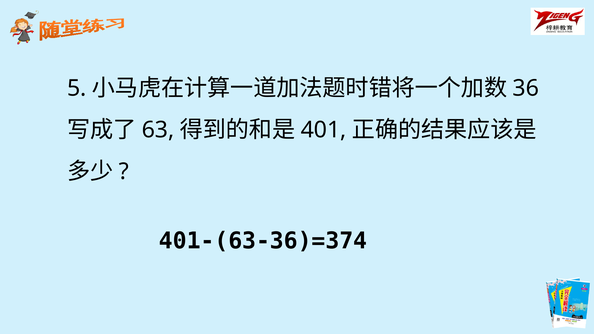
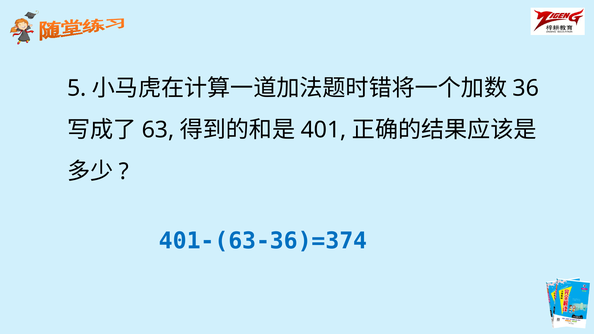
401-(63-36)=374 colour: black -> blue
